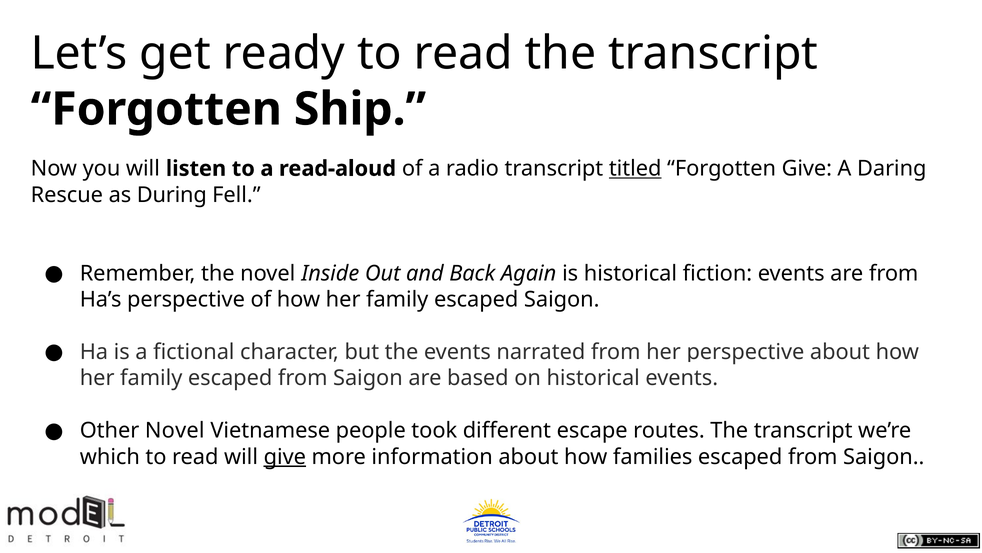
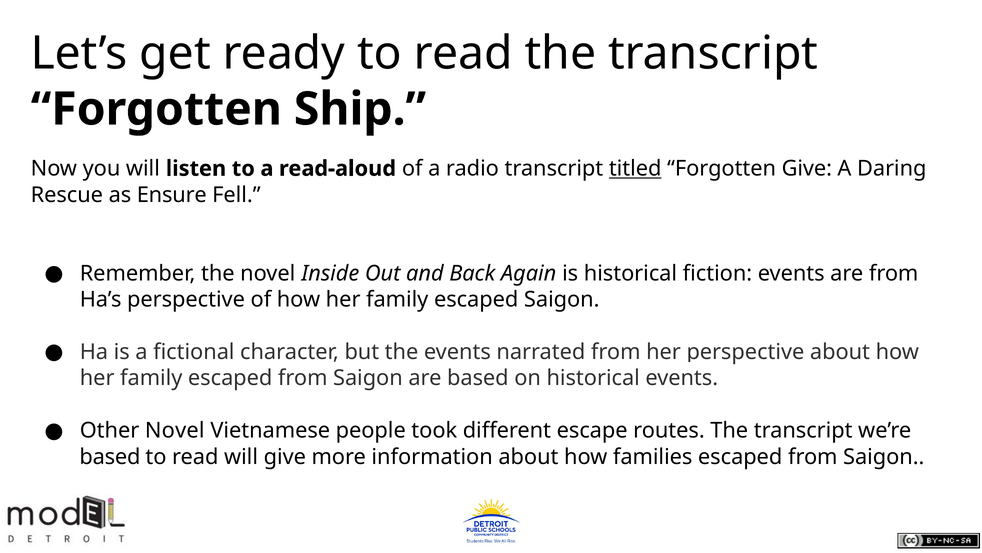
During: During -> Ensure
which at (110, 456): which -> based
give at (285, 456) underline: present -> none
